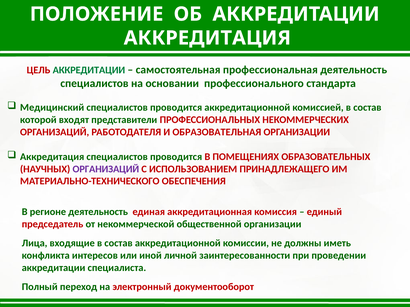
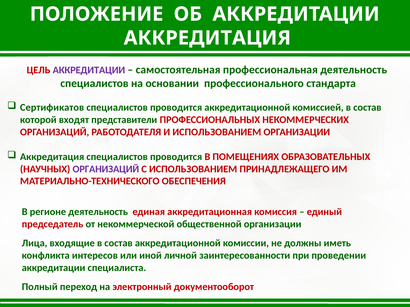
АККРЕДИТАЦИИ at (89, 70) colour: green -> purple
Медицинский: Медицинский -> Сертификатов
И ОБРАЗОВАТЕЛЬНАЯ: ОБРАЗОВАТЕЛЬНАЯ -> ИСПОЛЬЗОВАНИЕМ
